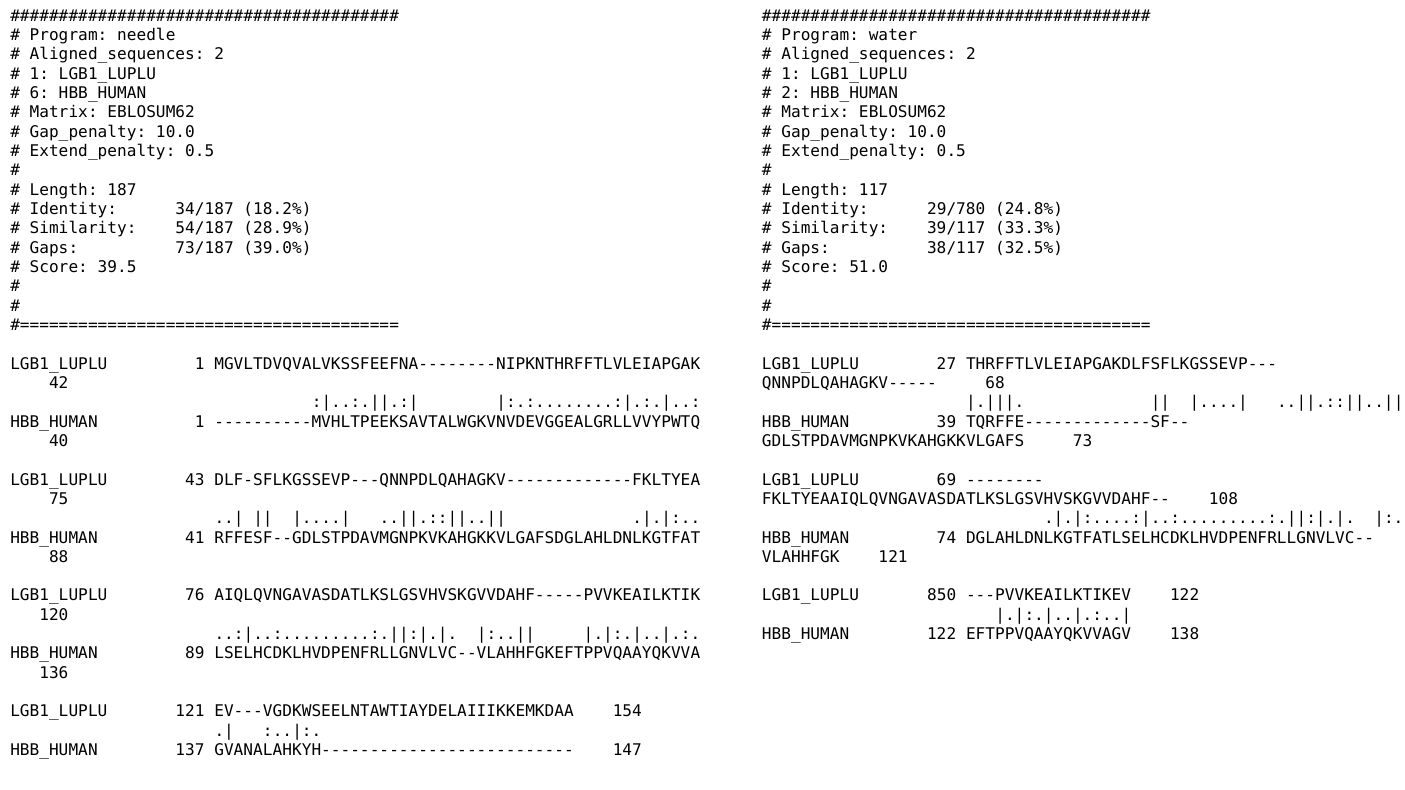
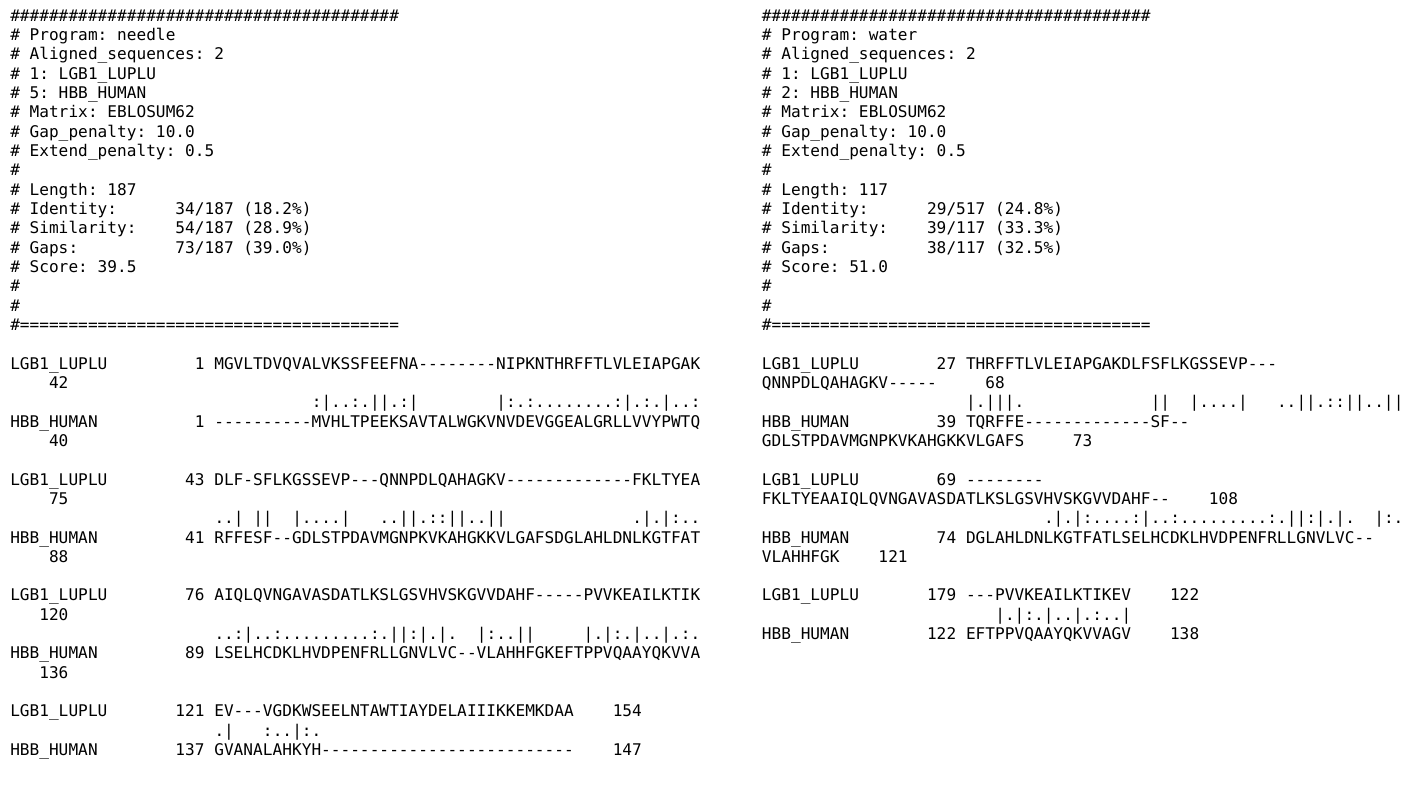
6: 6 -> 5
29/780: 29/780 -> 29/517
850: 850 -> 179
